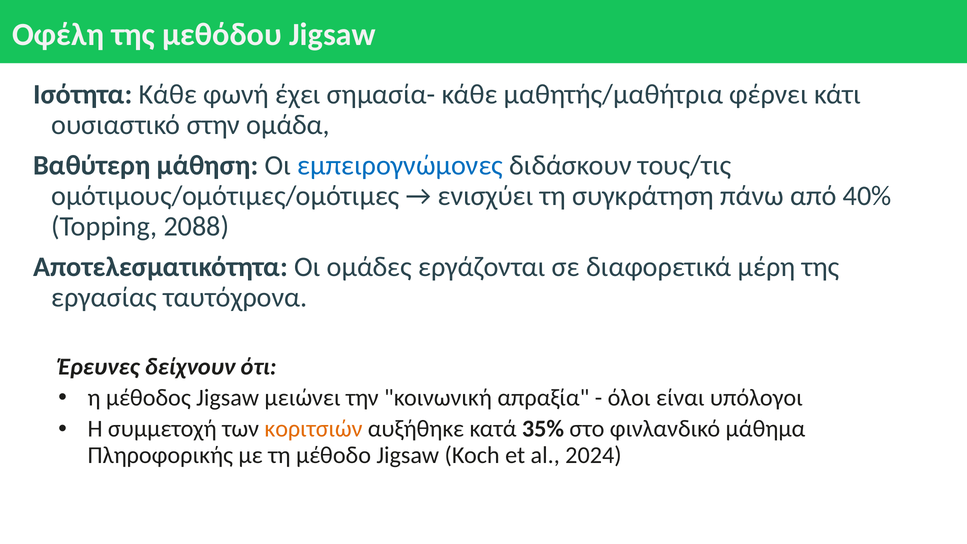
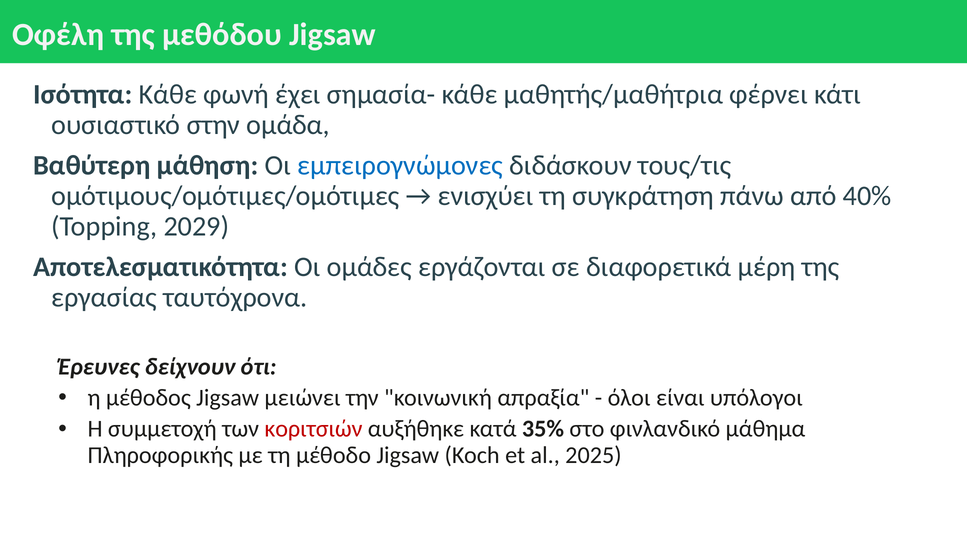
2088: 2088 -> 2029
κοριτσιών colour: orange -> red
2024: 2024 -> 2025
